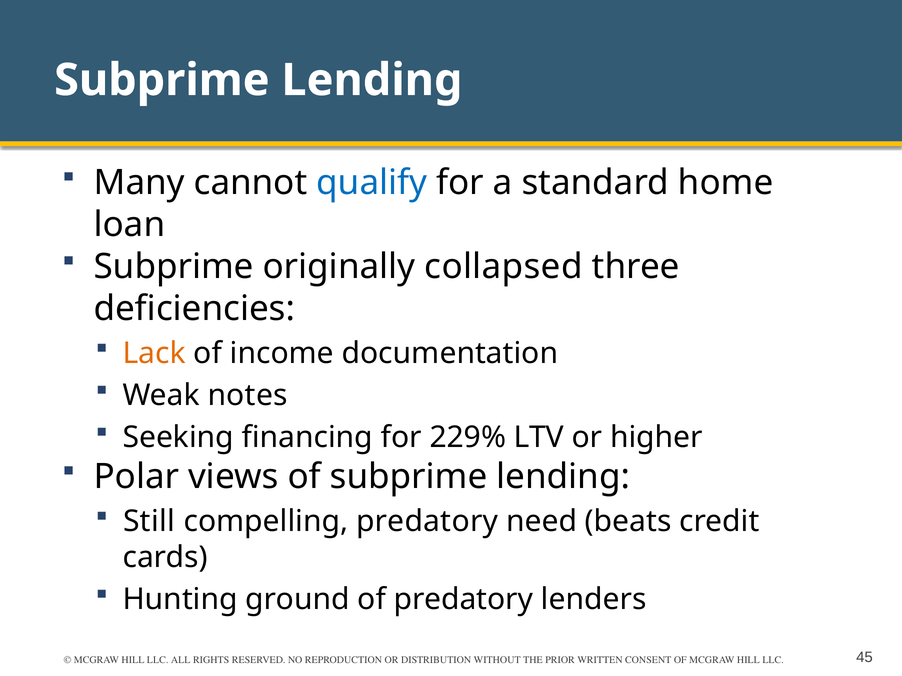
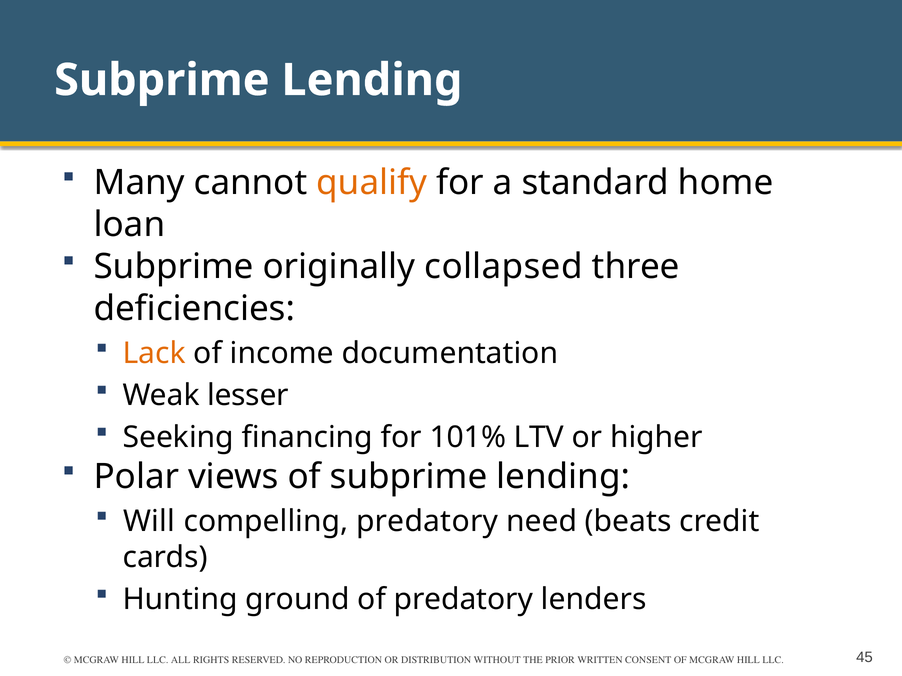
qualify colour: blue -> orange
notes: notes -> lesser
229%: 229% -> 101%
Still: Still -> Will
